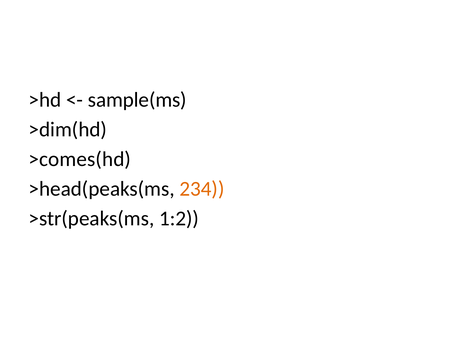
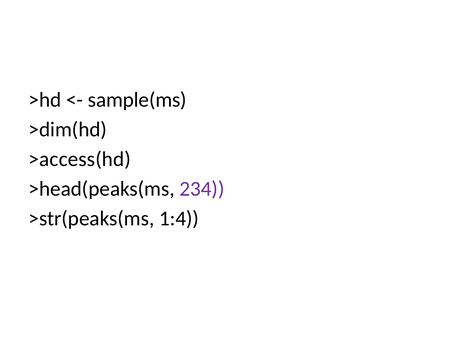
>comes(hd: >comes(hd -> >access(hd
234 colour: orange -> purple
1:2: 1:2 -> 1:4
